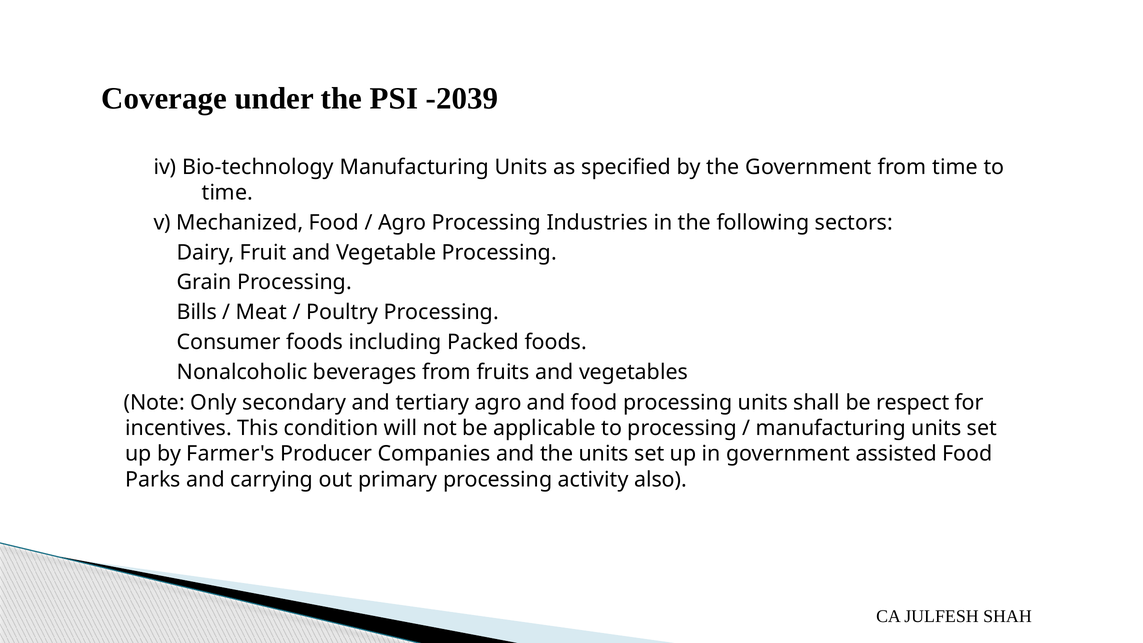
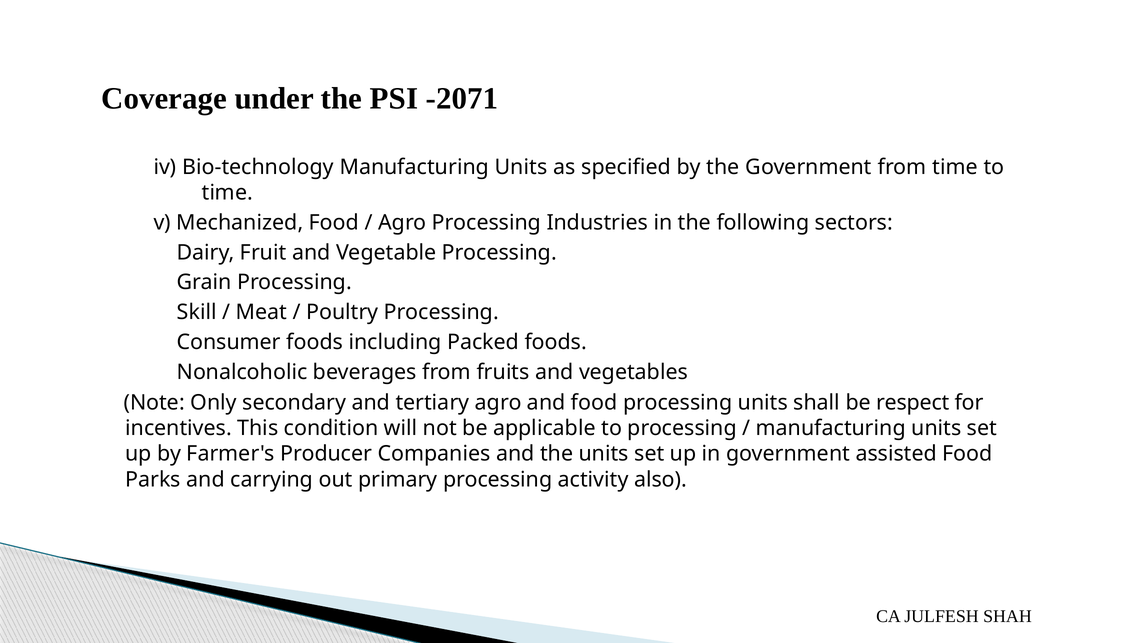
-2039: -2039 -> -2071
Bills: Bills -> Skill
